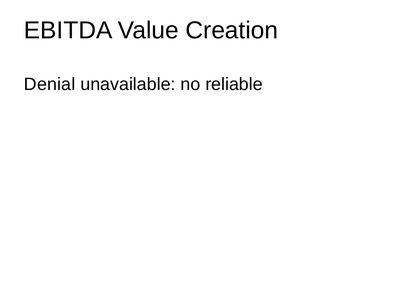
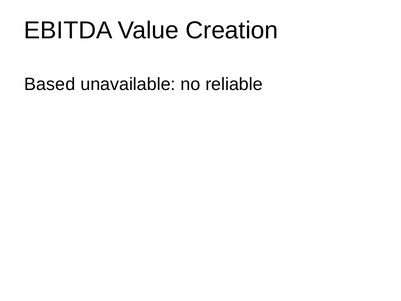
Denial: Denial -> Based
